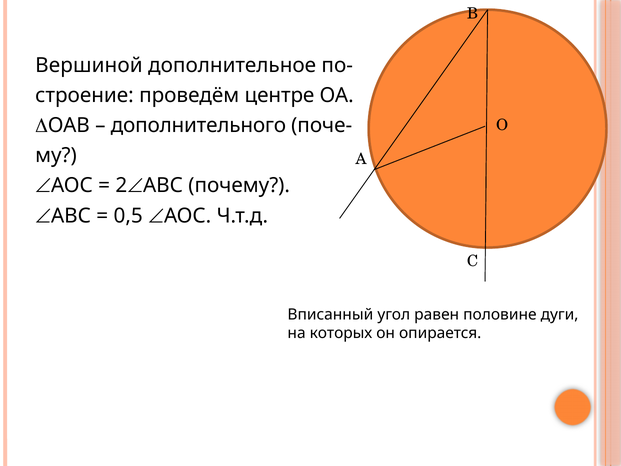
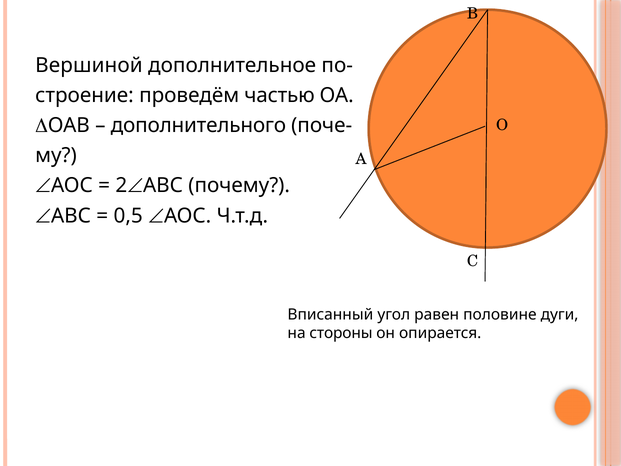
центре: центре -> частью
которых: которых -> стороны
